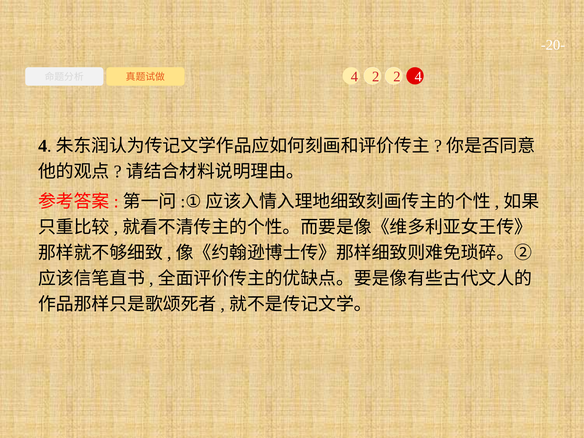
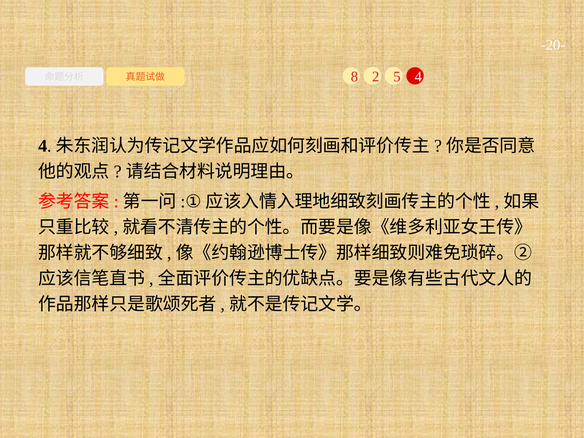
4 at (354, 77): 4 -> 8
2 2: 2 -> 5
